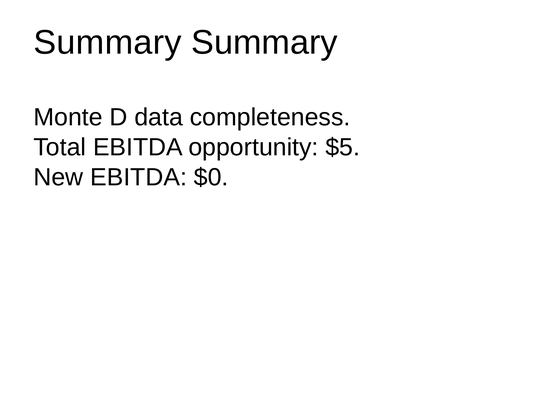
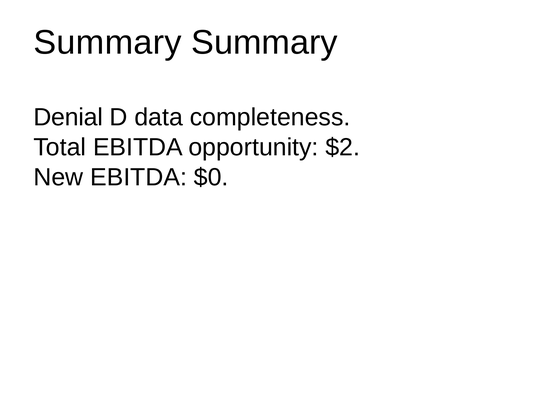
Monte: Monte -> Denial
$5: $5 -> $2
